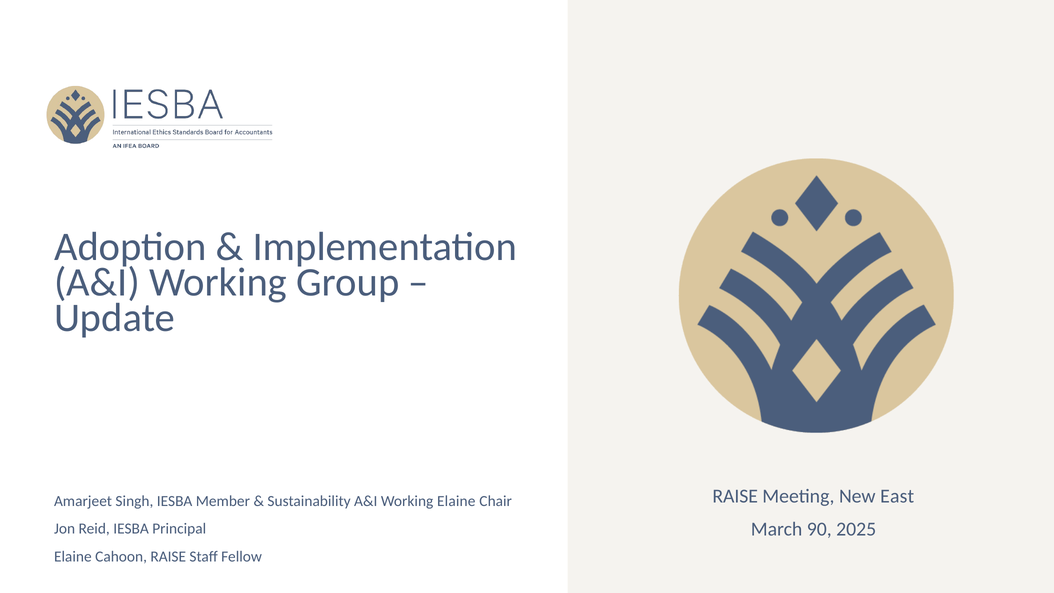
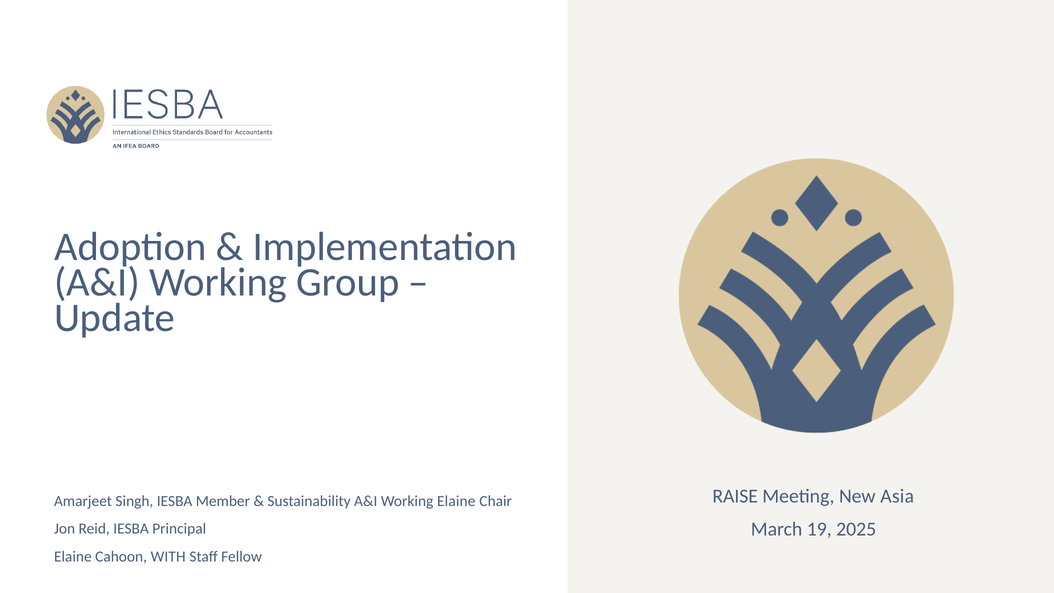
East: East -> Asia
90: 90 -> 19
Cahoon RAISE: RAISE -> WITH
